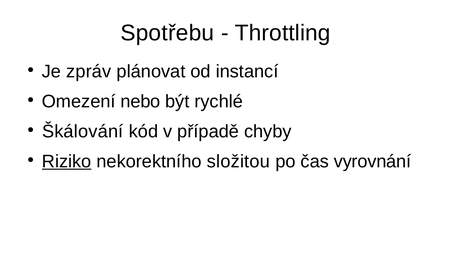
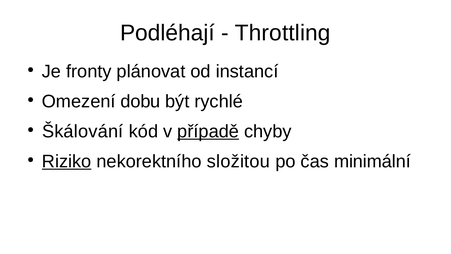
Spotřebu: Spotřebu -> Podléhají
zpráv: zpráv -> fronty
nebo: nebo -> dobu
případě underline: none -> present
vyrovnání: vyrovnání -> minimální
